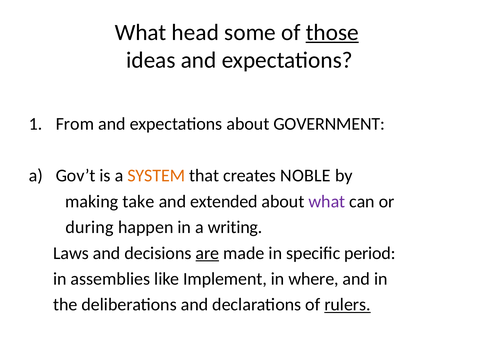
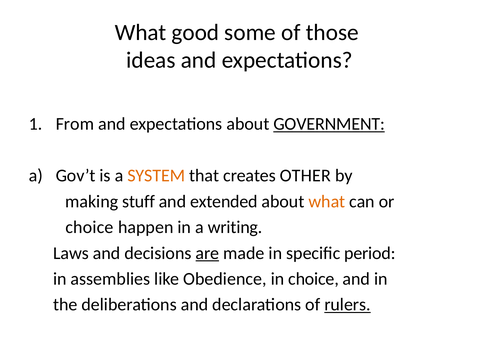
head: head -> good
those underline: present -> none
GOVERNMENT underline: none -> present
NOBLE: NOBLE -> OTHER
take: take -> stuff
what at (327, 202) colour: purple -> orange
during at (90, 227): during -> choice
Implement: Implement -> Obedience
in where: where -> choice
